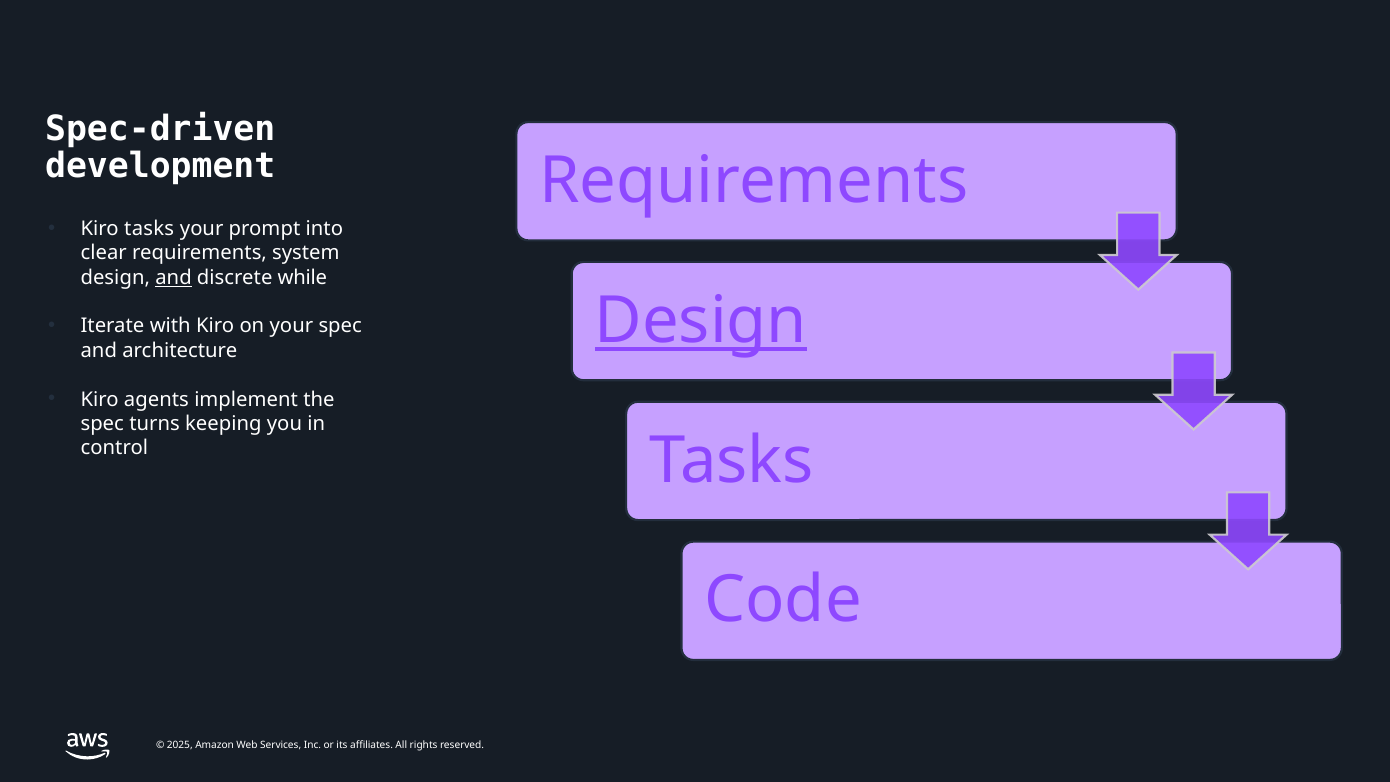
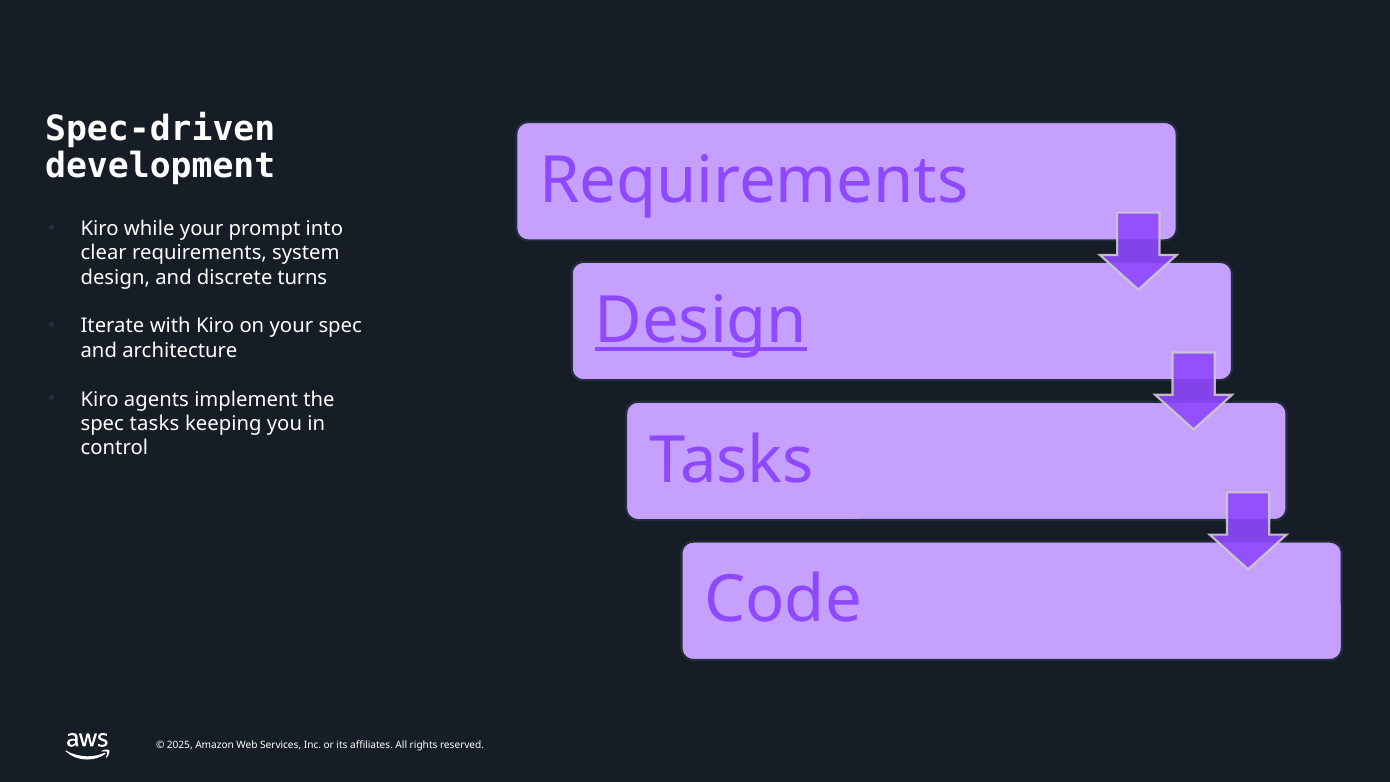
Kiro tasks: tasks -> while
and at (174, 278) underline: present -> none
while: while -> turns
spec turns: turns -> tasks
